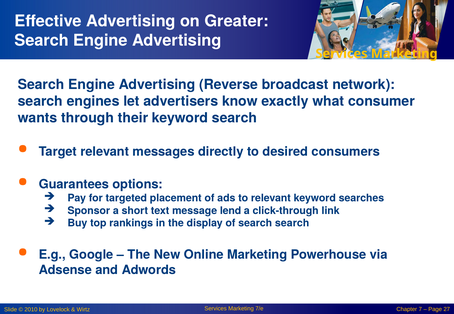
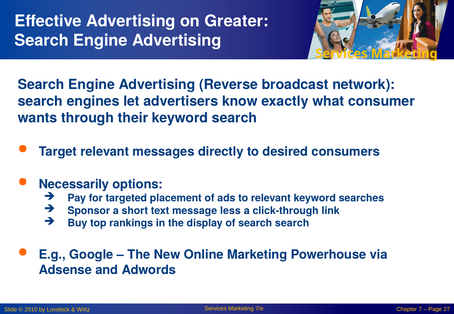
Guarantees: Guarantees -> Necessarily
lend: lend -> less
